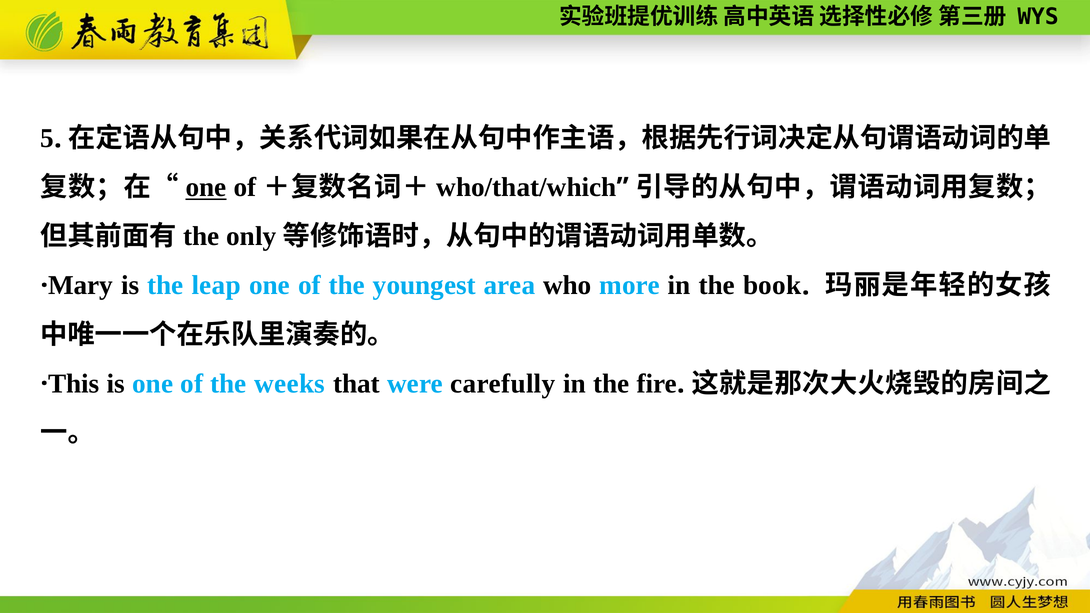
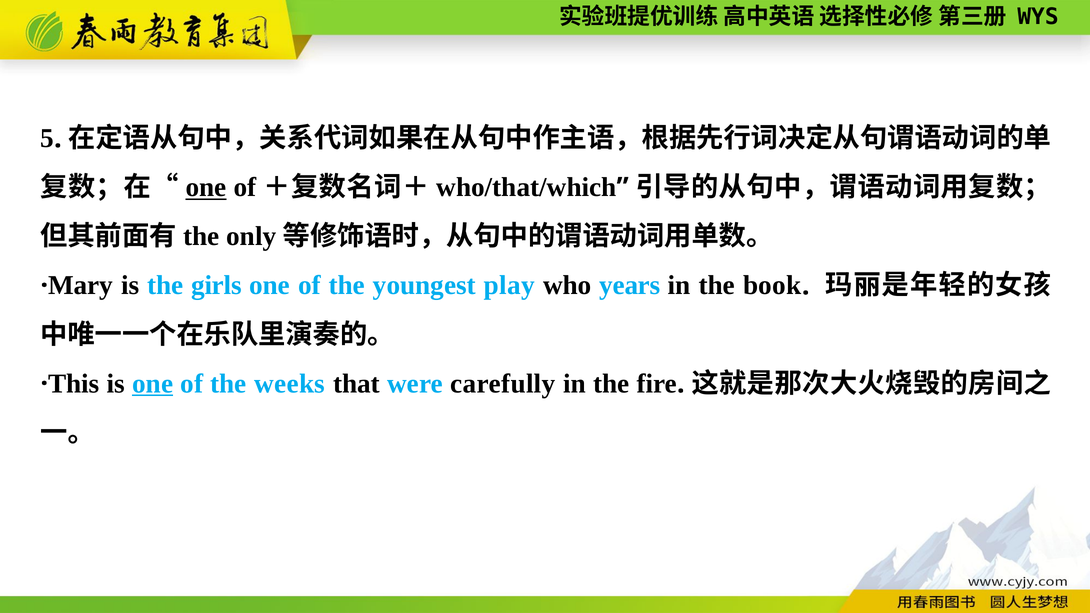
leap: leap -> girls
area: area -> play
more: more -> years
one at (153, 384) underline: none -> present
